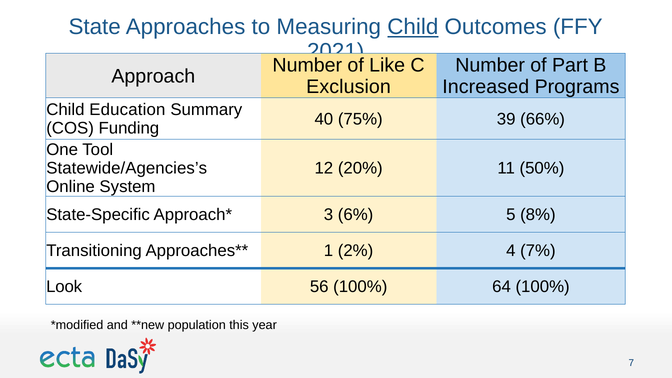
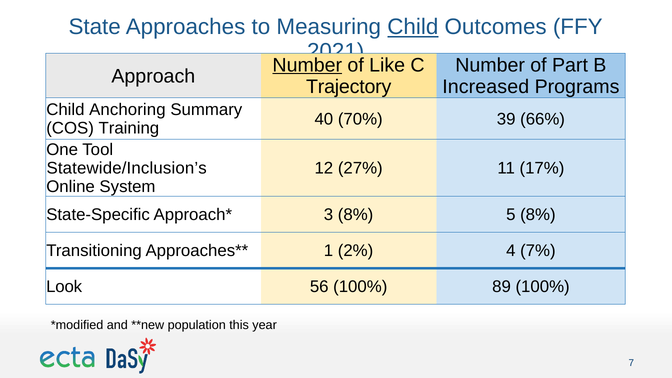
Number at (307, 65) underline: none -> present
Exclusion: Exclusion -> Trajectory
Education: Education -> Anchoring
75%: 75% -> 70%
Funding: Funding -> Training
Statewide/Agencies’s: Statewide/Agencies’s -> Statewide/Inclusion’s
20%: 20% -> 27%
50%: 50% -> 17%
3 6%: 6% -> 8%
64: 64 -> 89
